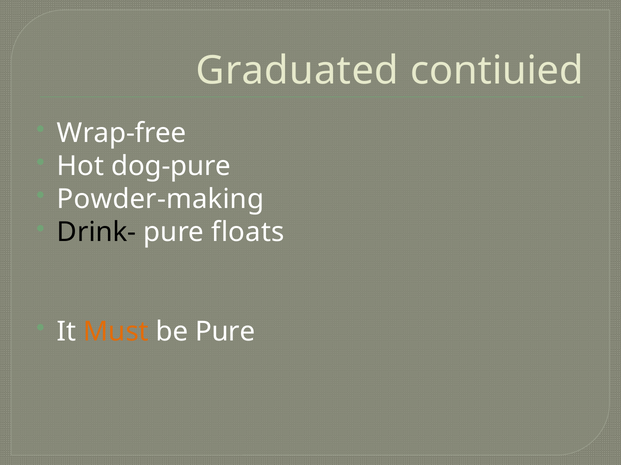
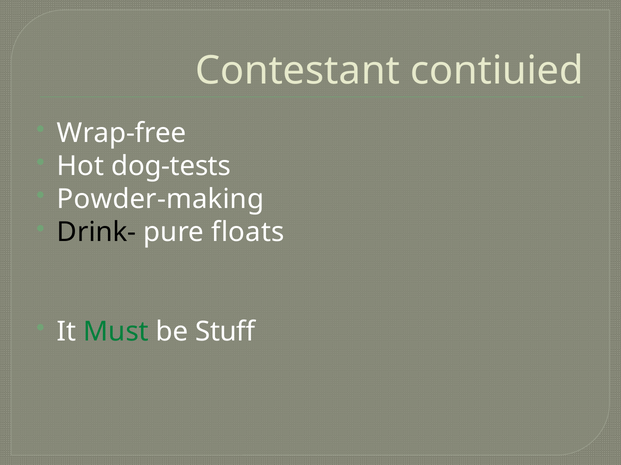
Graduated: Graduated -> Contestant
dog-pure: dog-pure -> dog-tests
Must colour: orange -> green
be Pure: Pure -> Stuff
